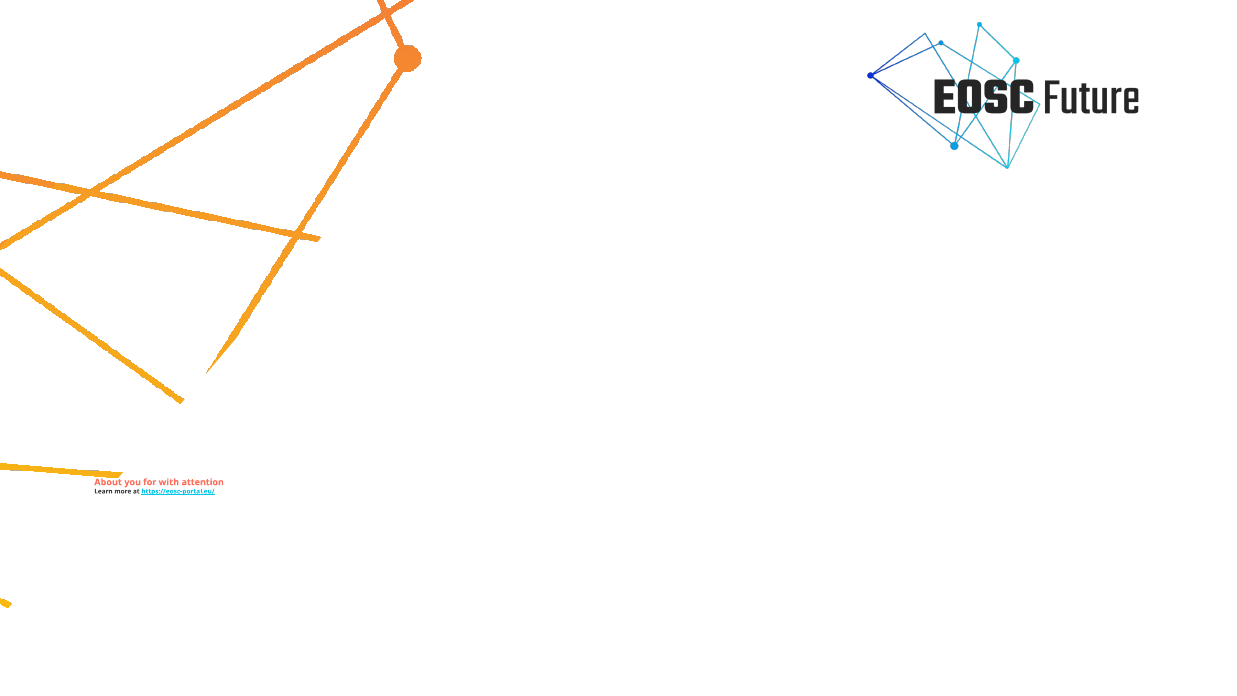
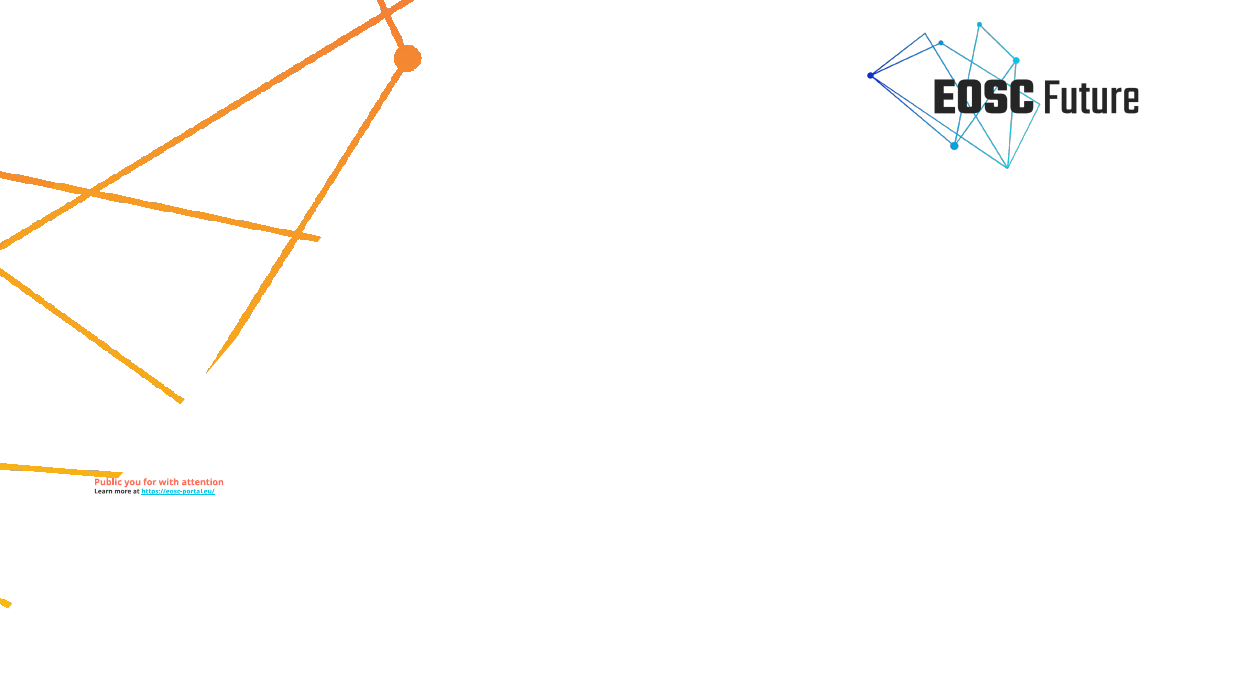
About: About -> Public
